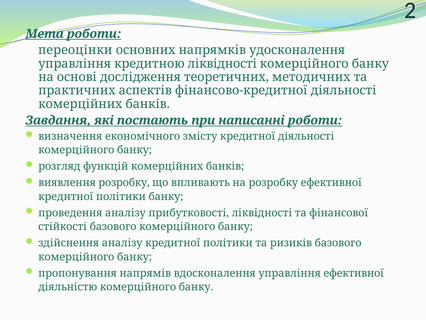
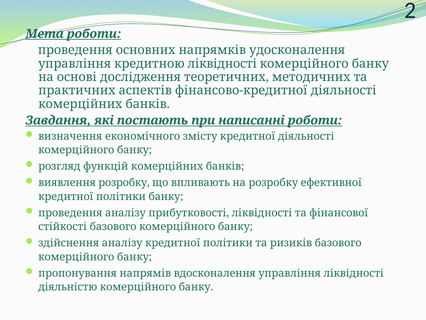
переоцінки at (75, 50): переоцінки -> проведення
управління ефективної: ефективної -> ліквідності
